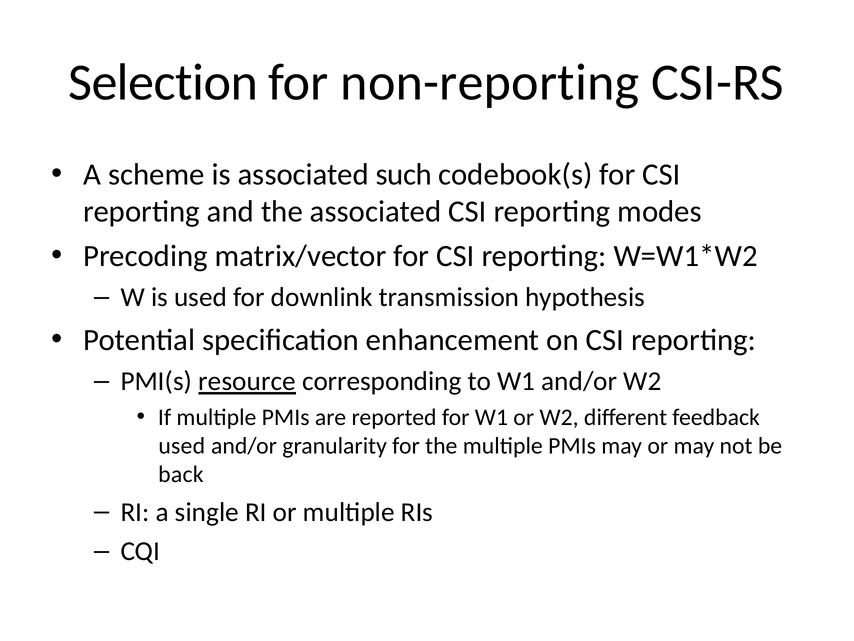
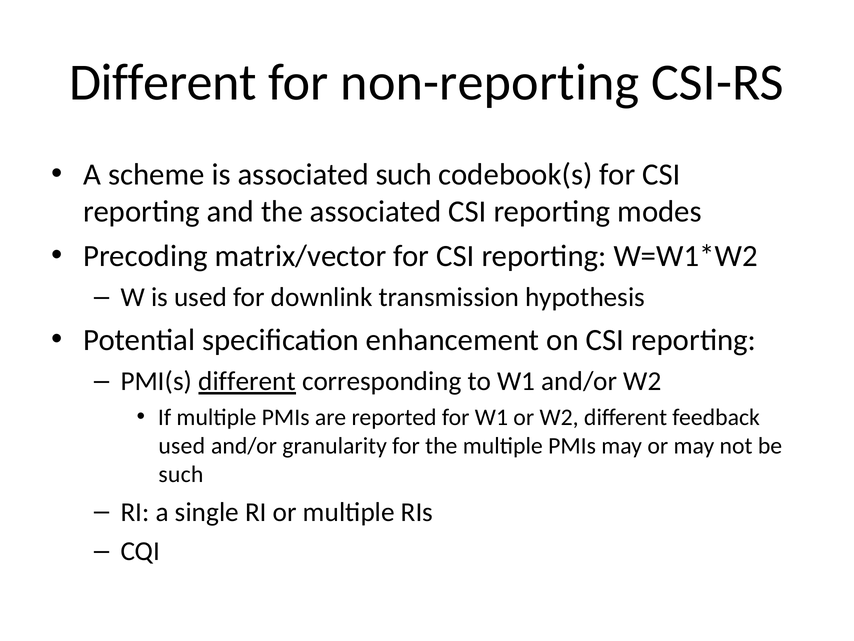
Selection at (163, 83): Selection -> Different
PMI(s resource: resource -> different
back at (181, 474): back -> such
